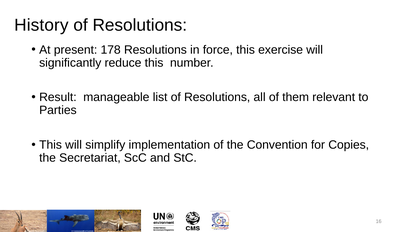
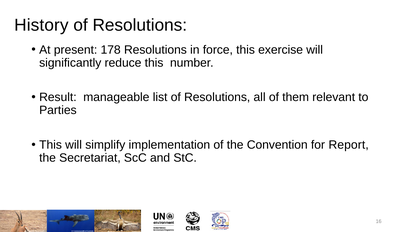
Copies: Copies -> Report
